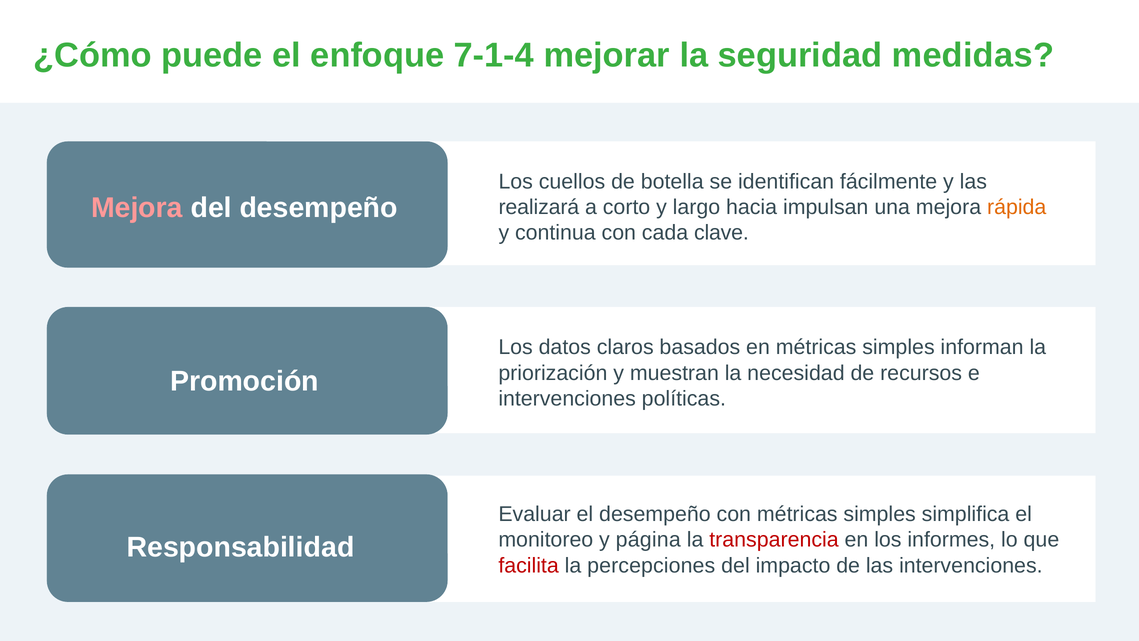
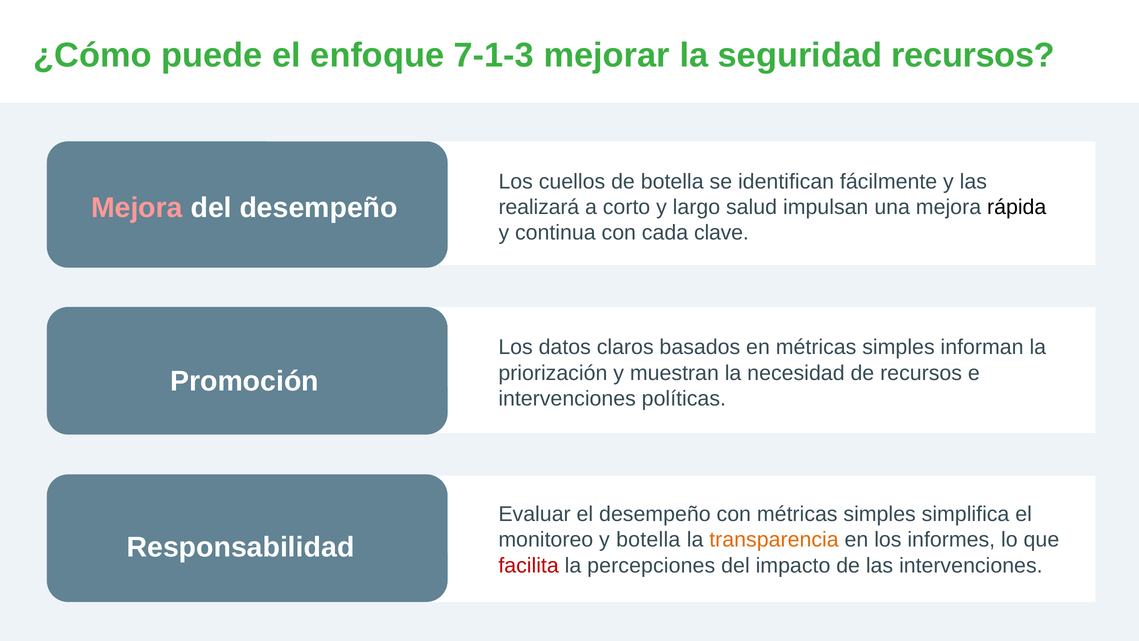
7-1-4: 7-1-4 -> 7-1-3
seguridad medidas: medidas -> recursos
hacia: hacia -> salud
rápida colour: orange -> black
y página: página -> botella
transparencia colour: red -> orange
